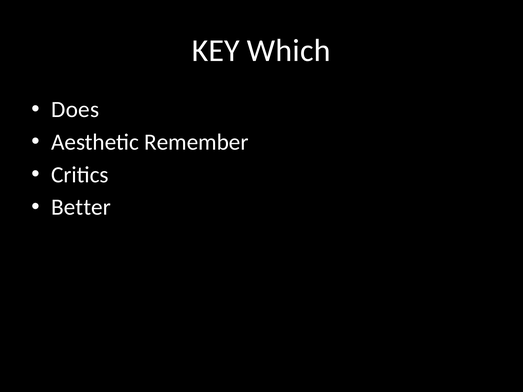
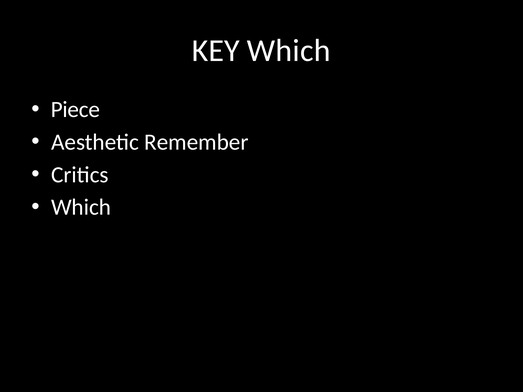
Does: Does -> Piece
Better at (81, 207): Better -> Which
